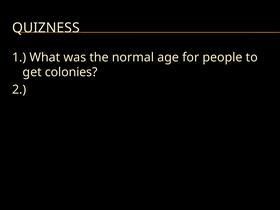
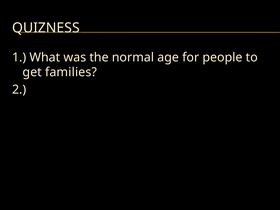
colonies: colonies -> families
